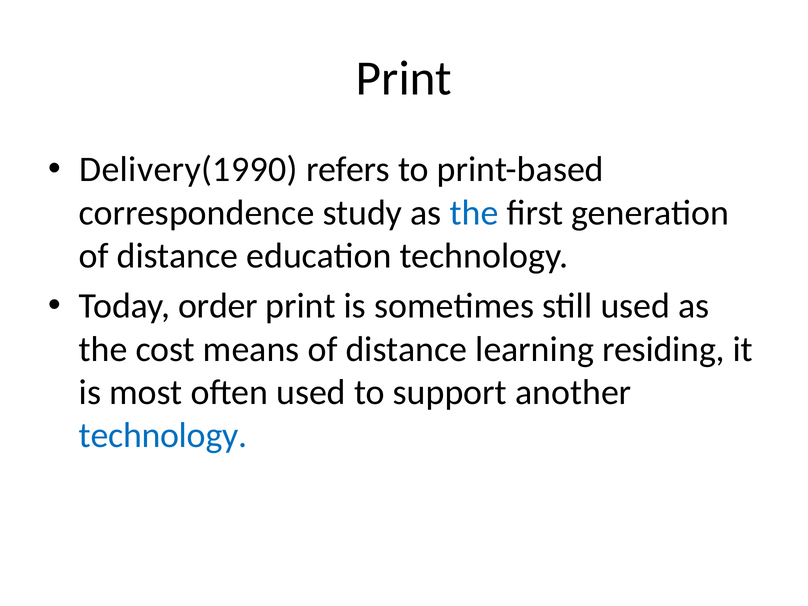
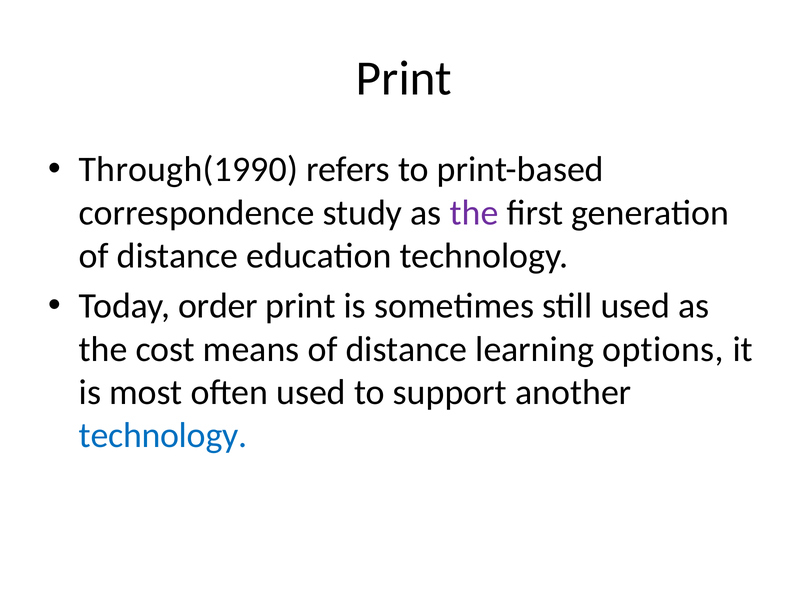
Delivery(1990: Delivery(1990 -> Through(1990
the at (474, 213) colour: blue -> purple
residing: residing -> options
